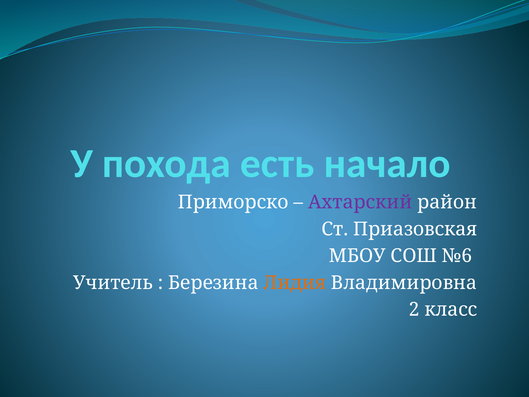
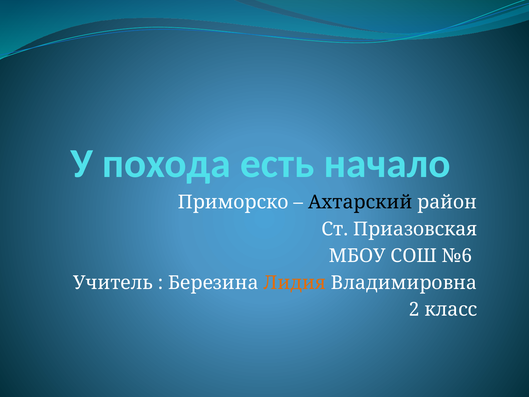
Ахтарский colour: purple -> black
